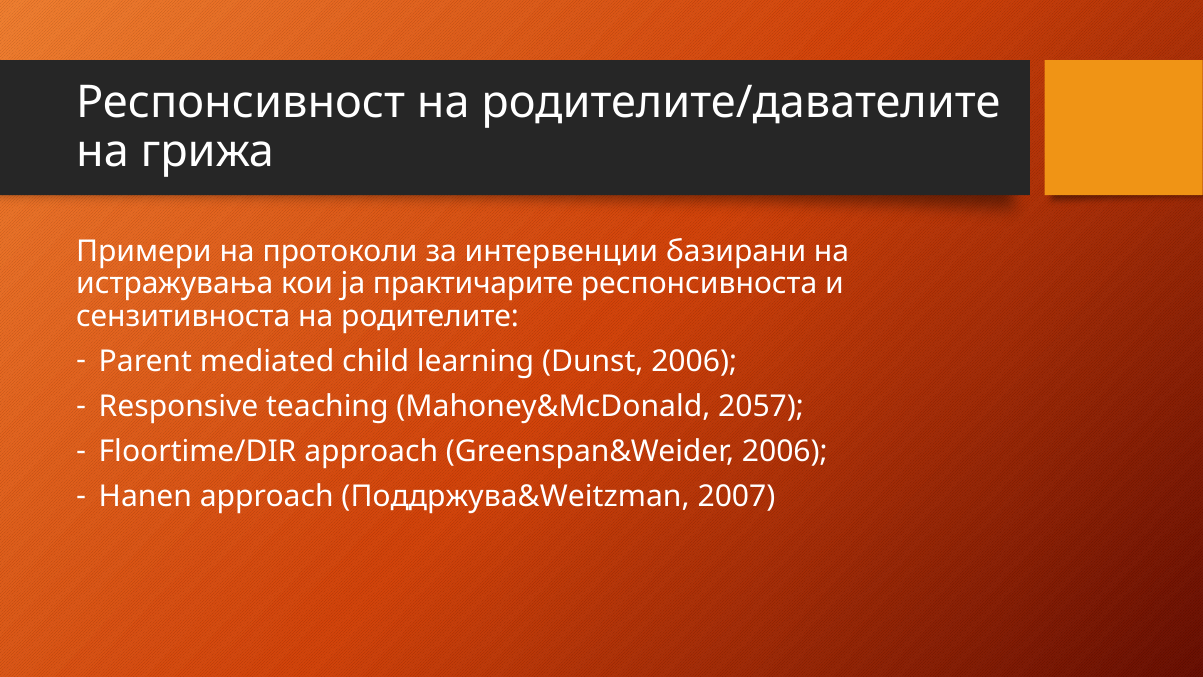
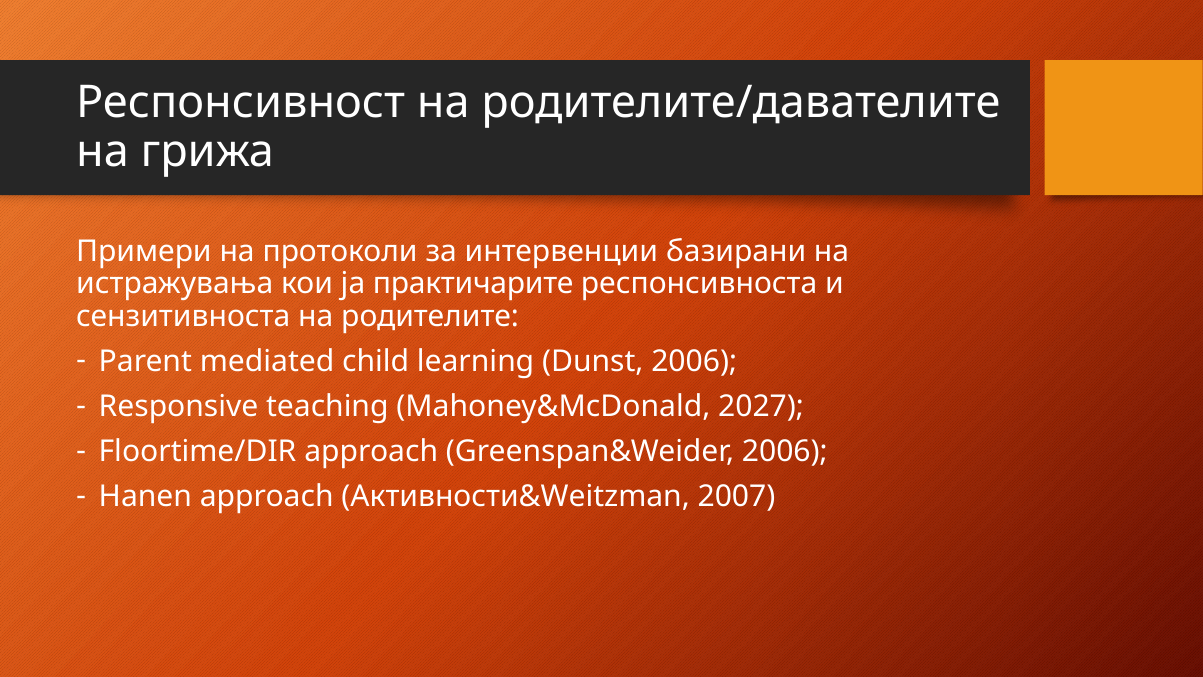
2057: 2057 -> 2027
Поддржува&Weitzman: Поддржува&Weitzman -> Активности&Weitzman
